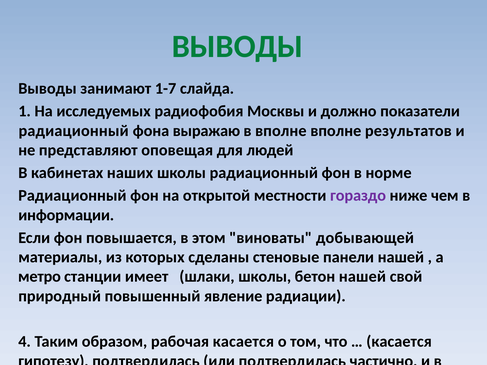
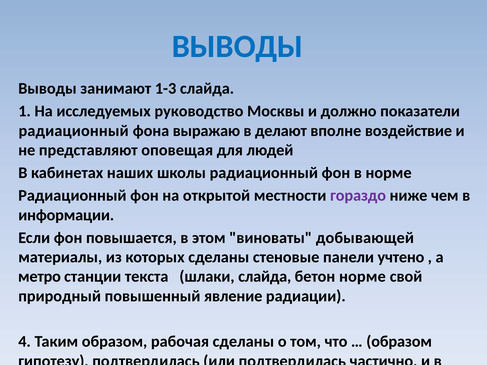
ВЫВОДЫ at (237, 47) colour: green -> blue
1-7: 1-7 -> 1-3
исследуемых радиофобия: радиофобия -> руководство
в вполне: вполне -> делают
результатов: результатов -> воздействие
панели нашей: нашей -> учтено
имеет: имеет -> текста
шлаки школы: школы -> слайда
бетон нашей: нашей -> норме
рабочая касается: касается -> сделаны
касается at (399, 342): касается -> образом
